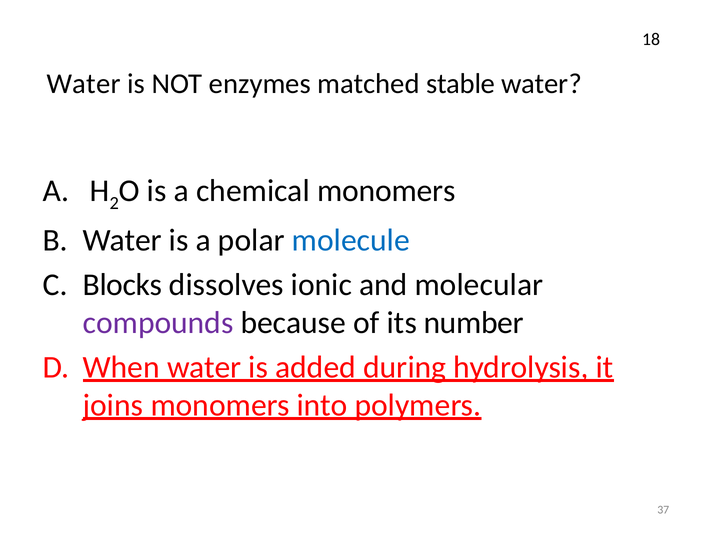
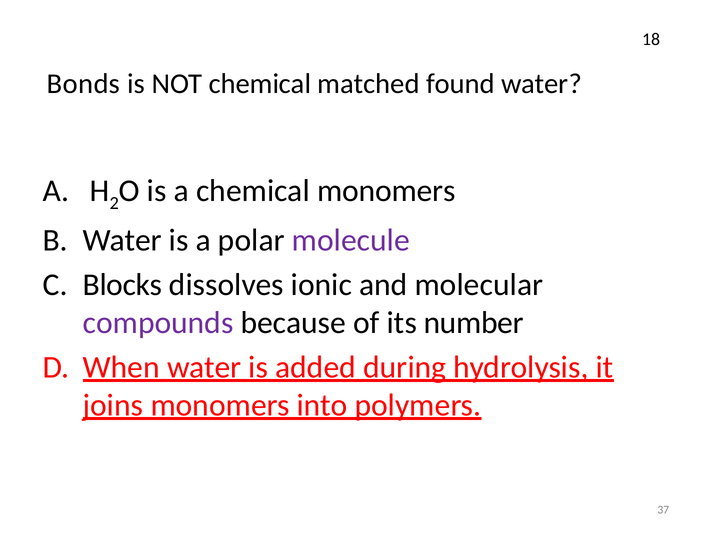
Water at (84, 84): Water -> Bonds
NOT enzymes: enzymes -> chemical
stable: stable -> found
molecule colour: blue -> purple
